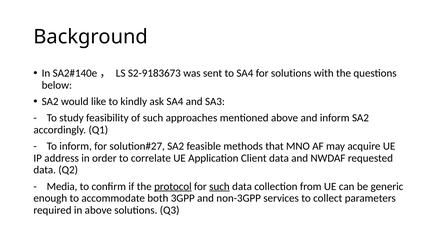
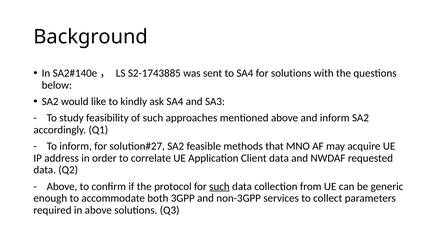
S2-9183673: S2-9183673 -> S2-1743885
Media at (62, 186): Media -> Above
protocol underline: present -> none
